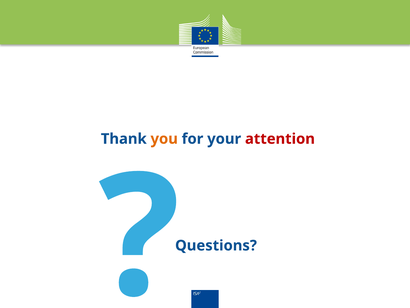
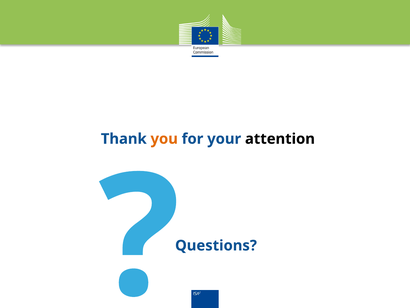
attention colour: red -> black
